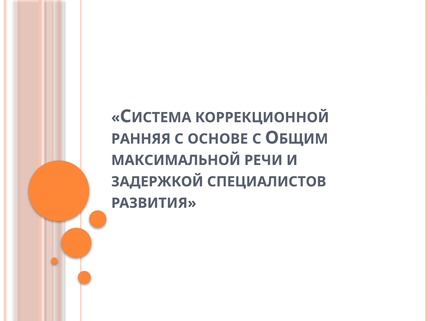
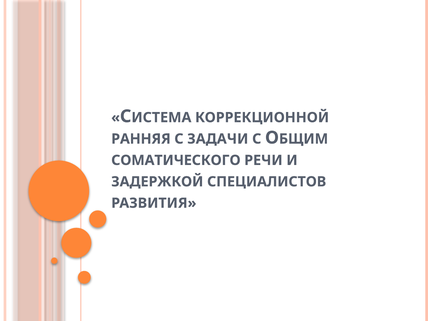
ОСНОВЕ: ОСНОВЕ -> ЗАДАЧИ
МАКСИМАЛЬНОЙ: МАКСИМАЛЬНОЙ -> СОМАТИЧЕСКОГО
